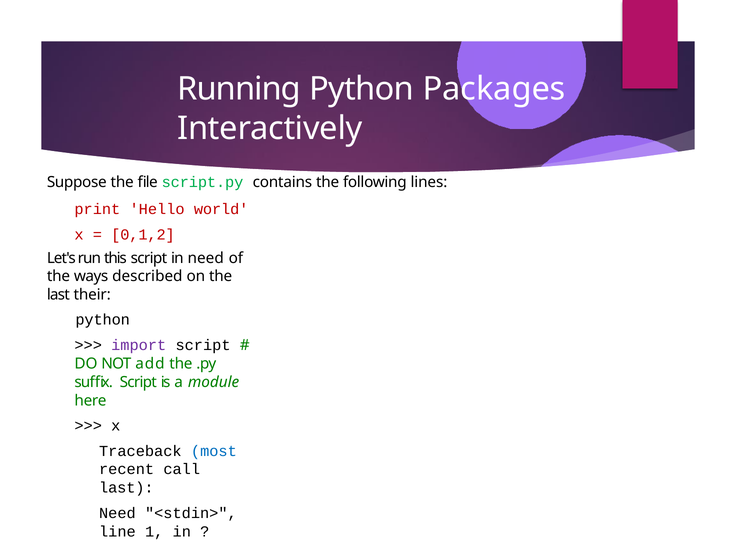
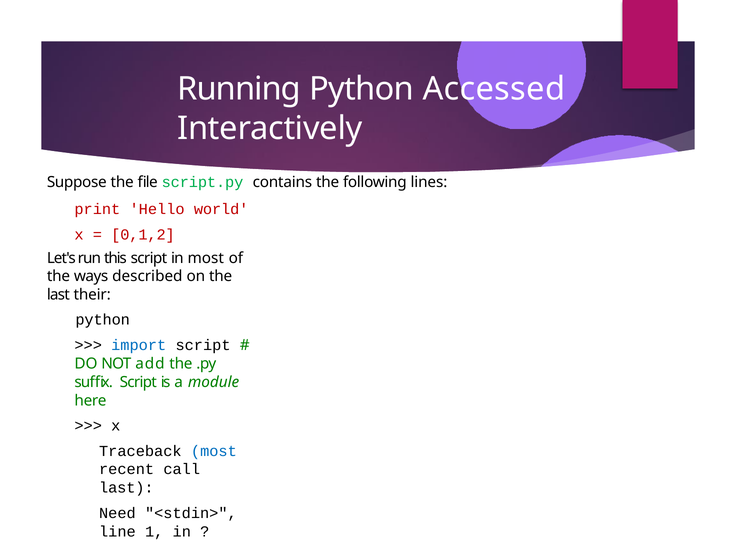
Packages: Packages -> Accessed
in need: need -> most
import colour: purple -> blue
